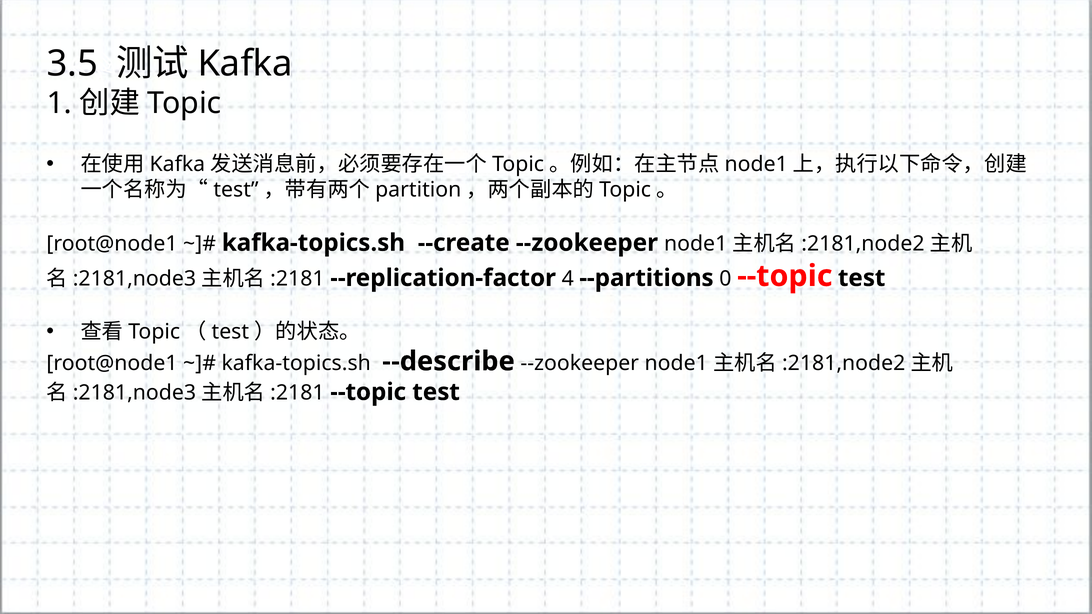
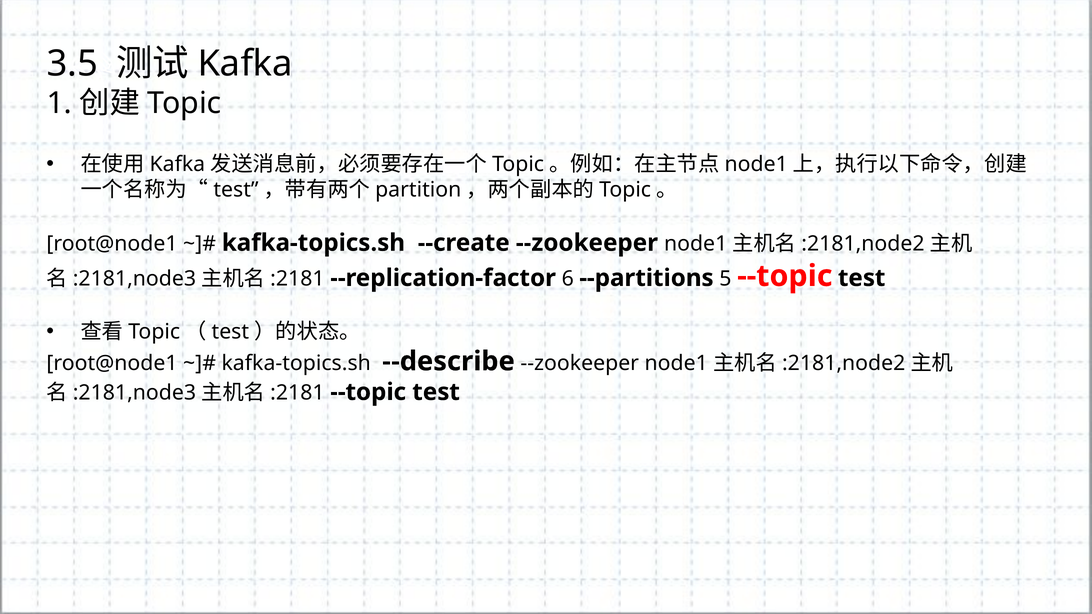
4: 4 -> 6
0: 0 -> 5
